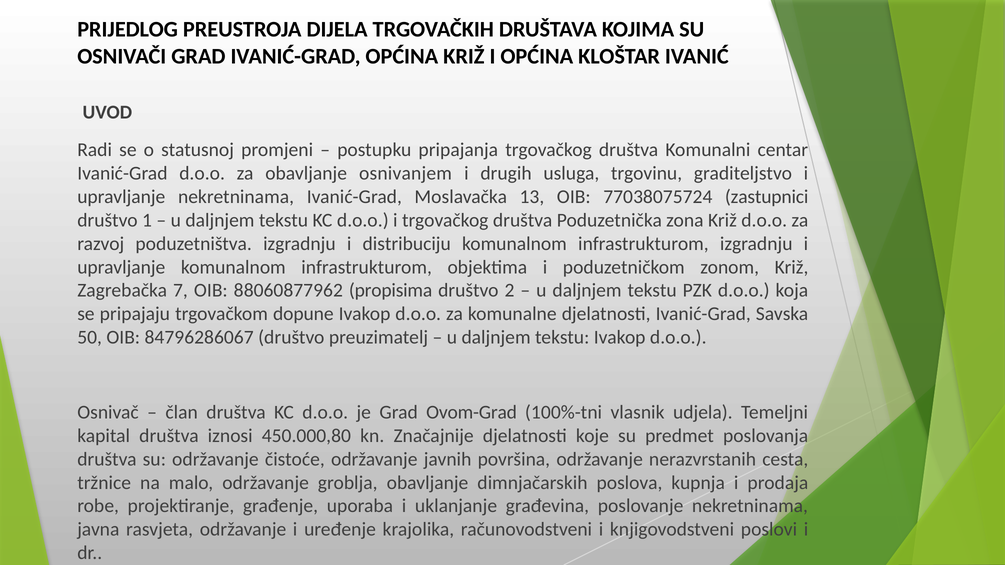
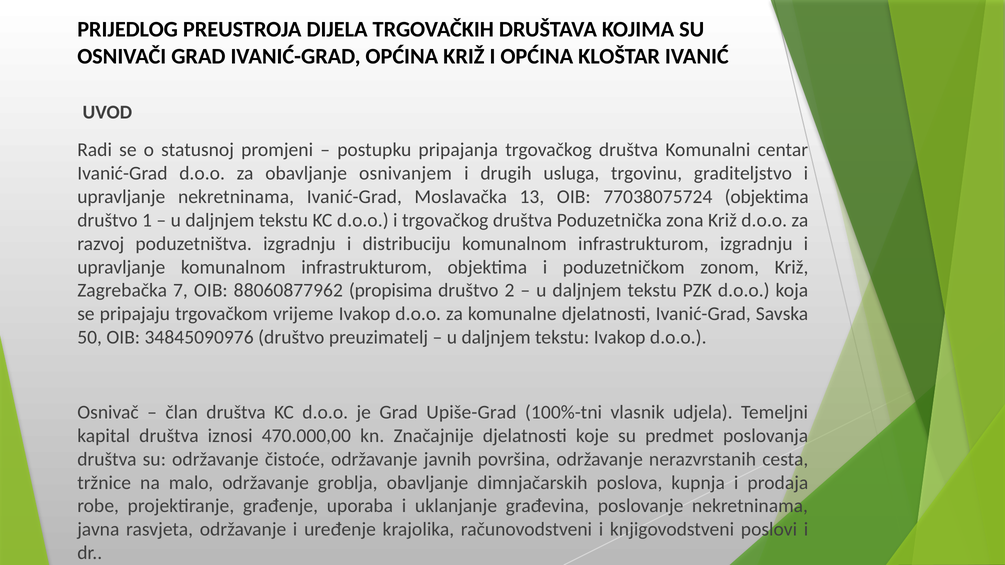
77038075724 zastupnici: zastupnici -> objektima
dopune: dopune -> vrijeme
84796286067: 84796286067 -> 34845090976
Ovom-Grad: Ovom-Grad -> Upiše-Grad
450.000,80: 450.000,80 -> 470.000,00
